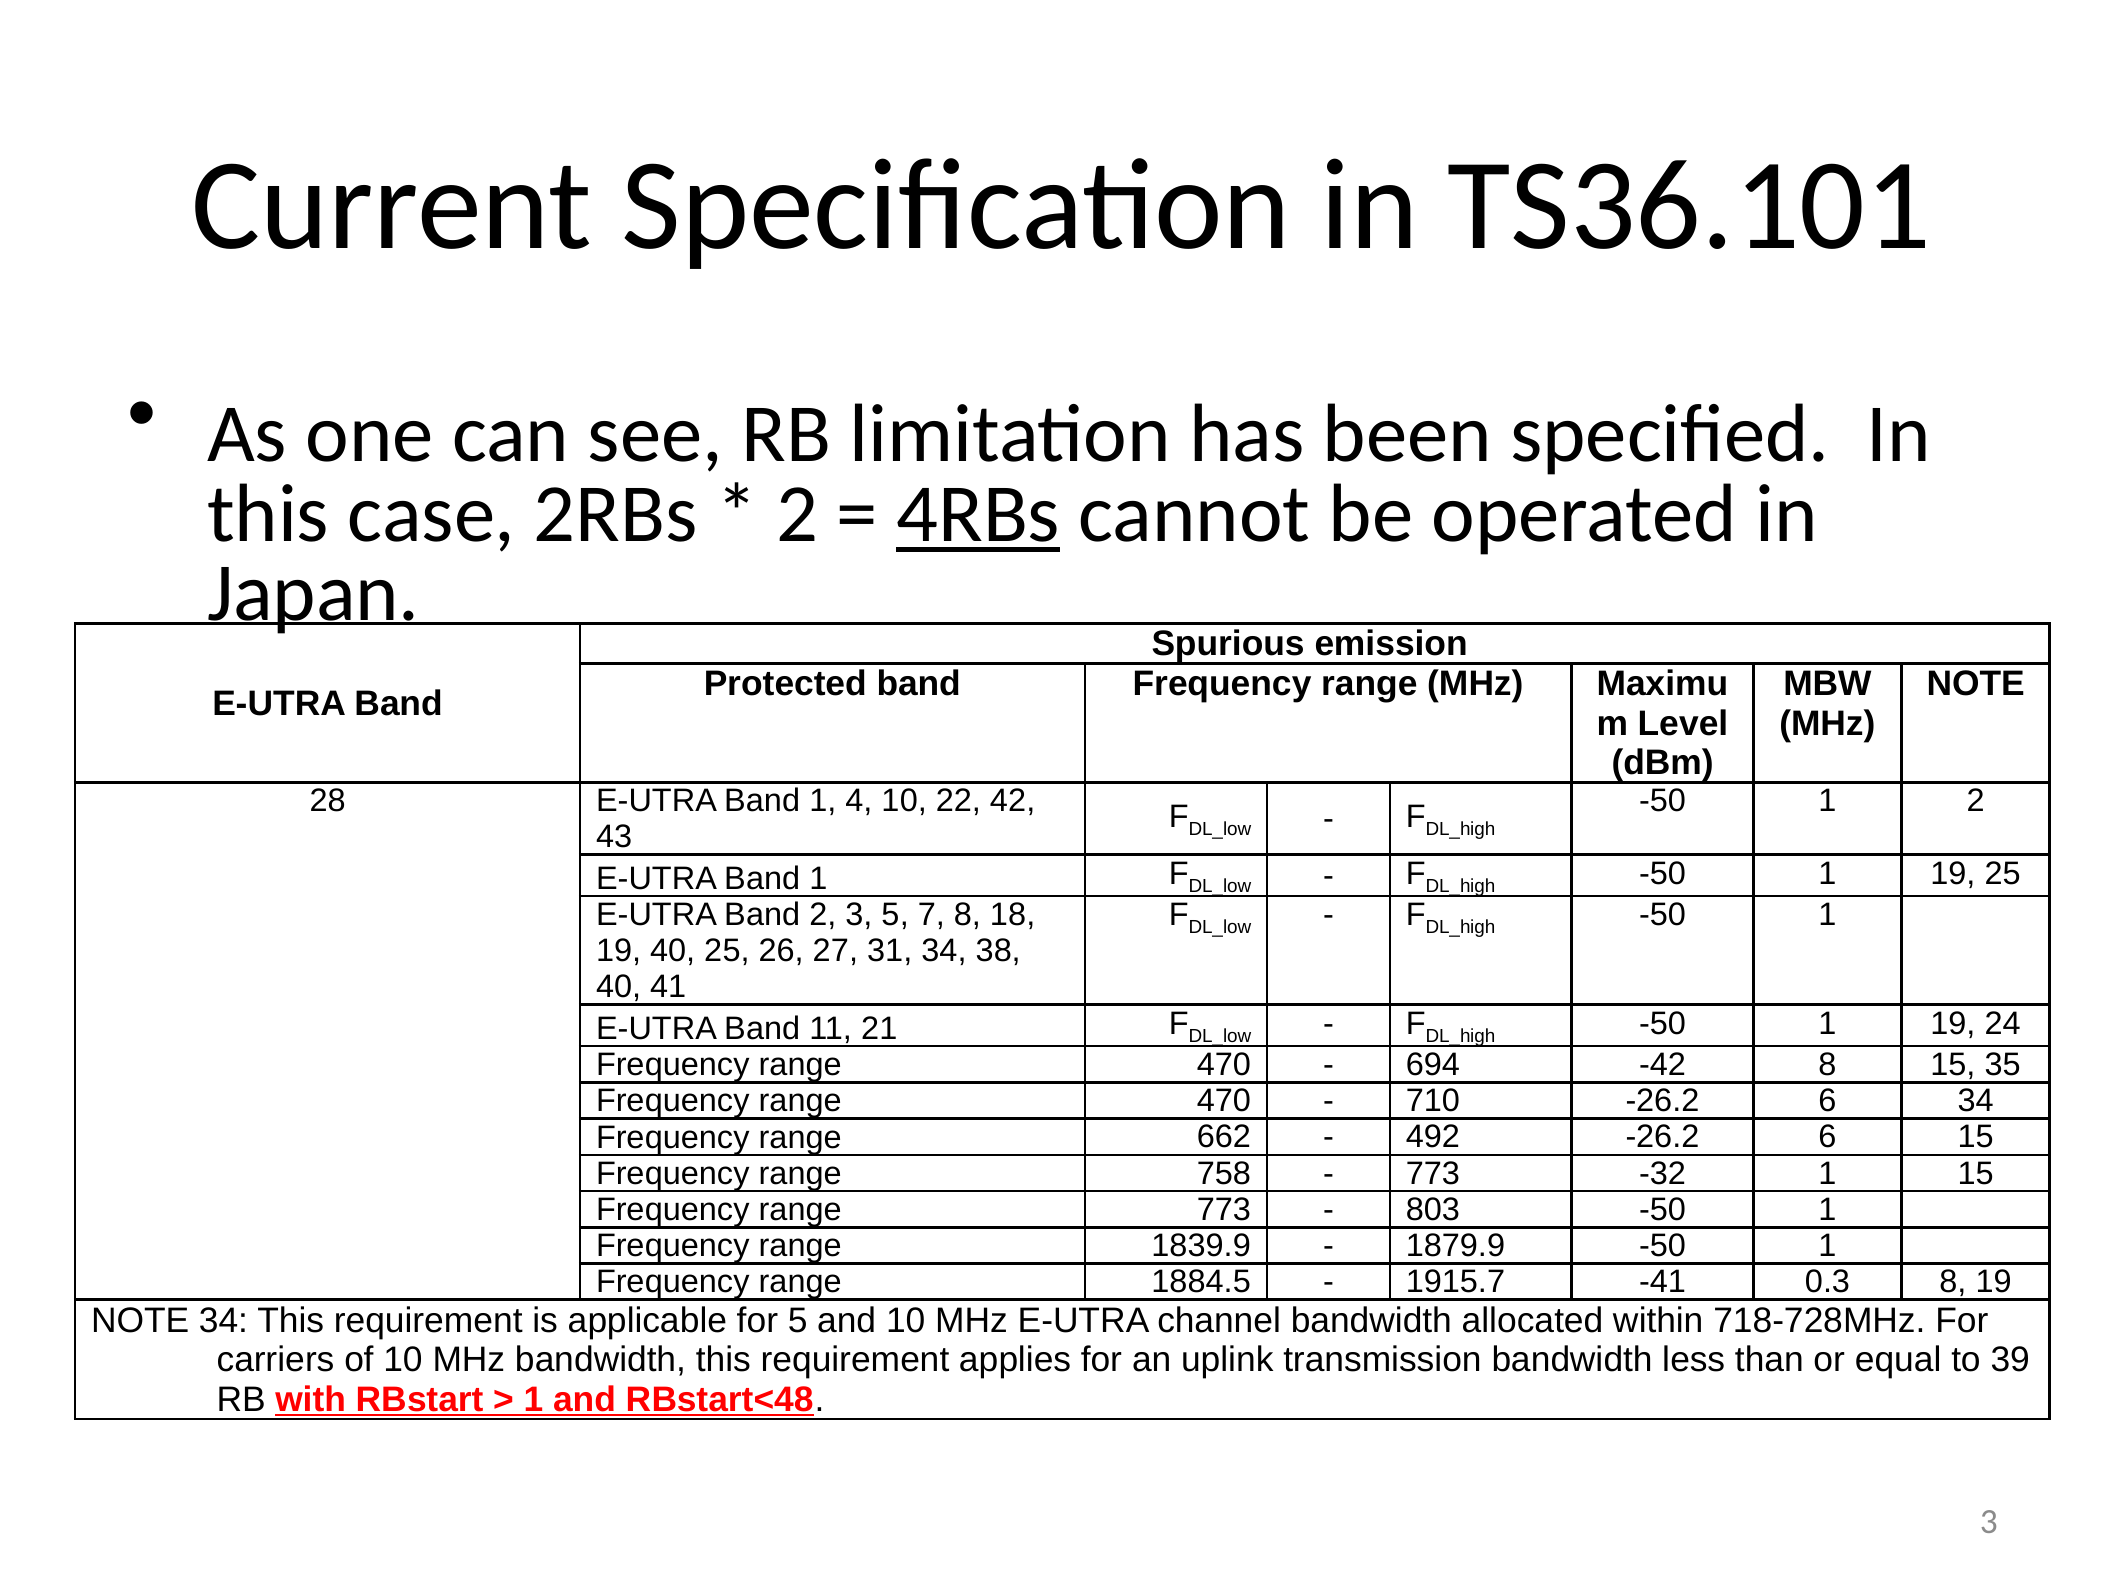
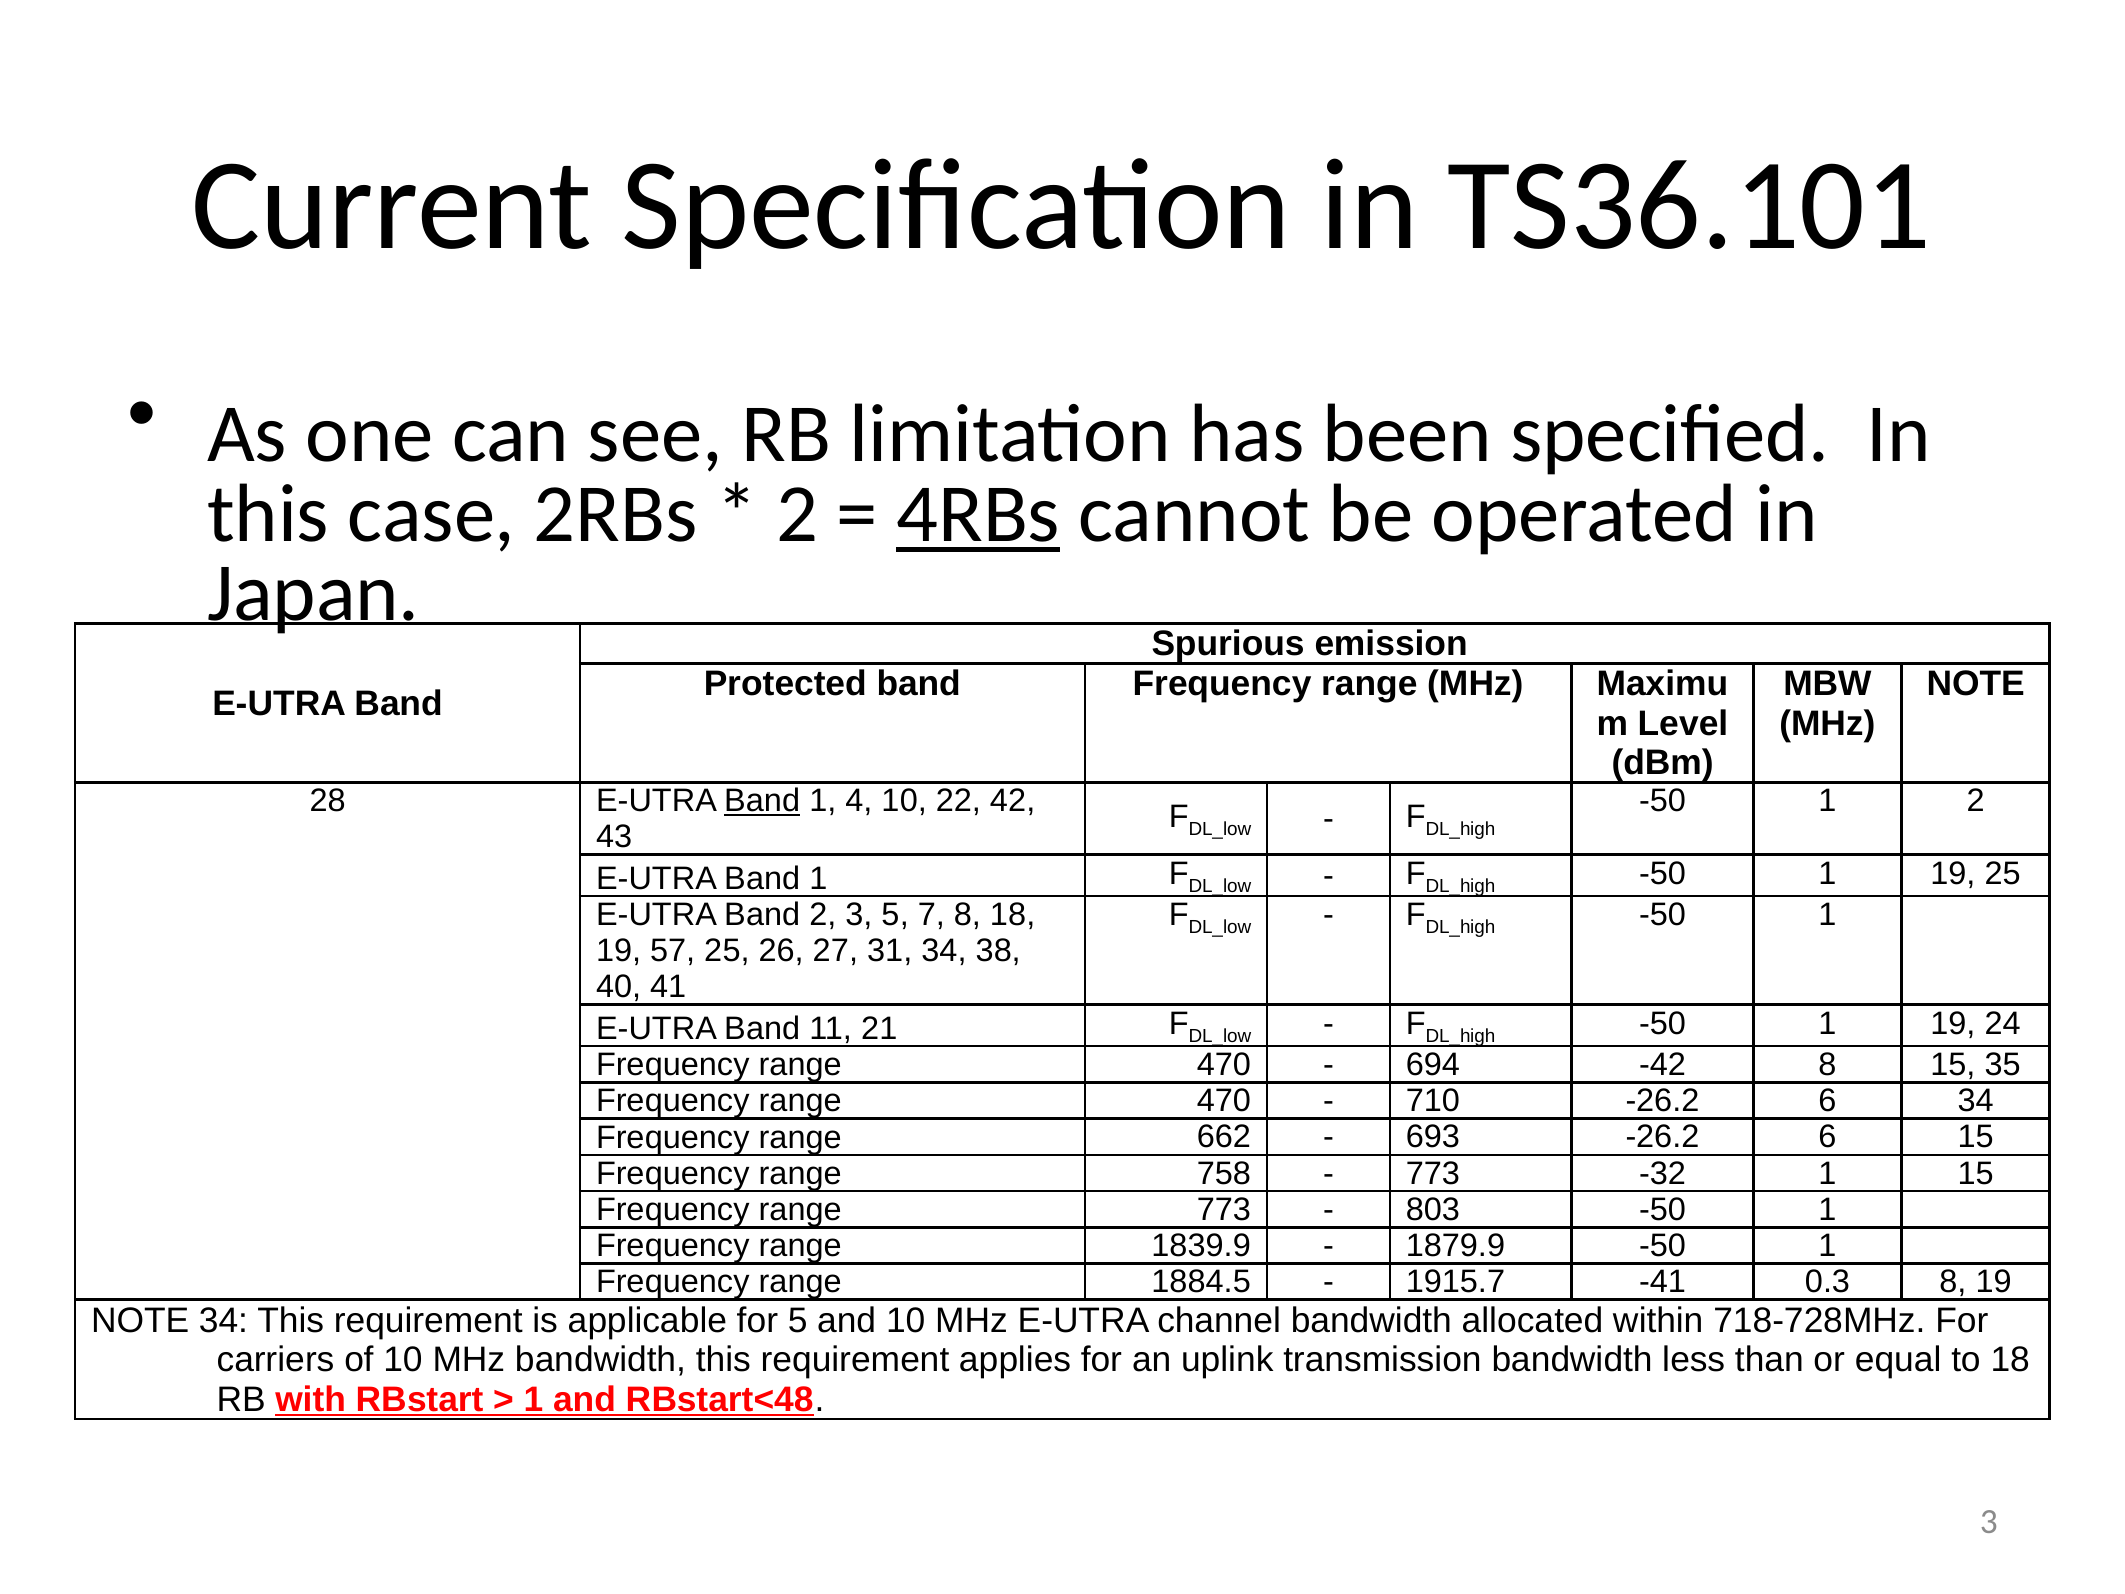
Band at (762, 801) underline: none -> present
19 40: 40 -> 57
492: 492 -> 693
to 39: 39 -> 18
